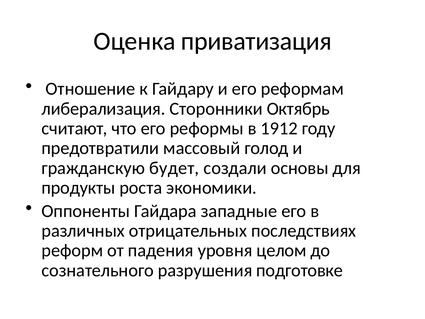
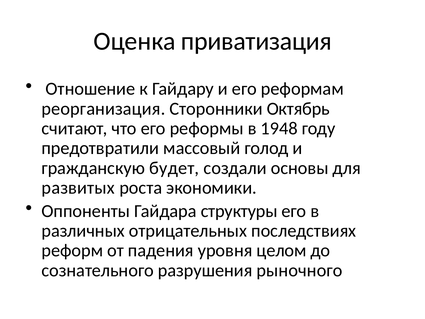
либерализация: либерализация -> реорганизация
1912: 1912 -> 1948
продукты: продукты -> развитых
западные: западные -> структуры
подготовке: подготовке -> рыночного
